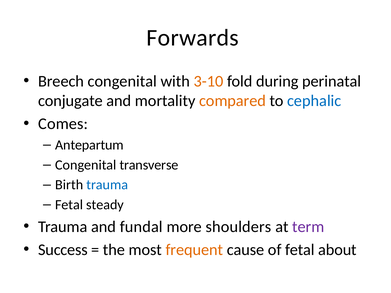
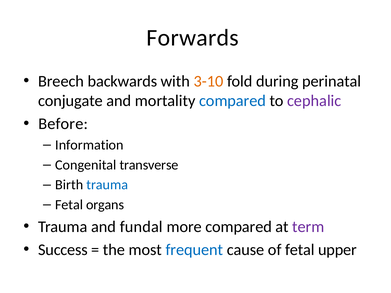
Breech congenital: congenital -> backwards
compared at (233, 101) colour: orange -> blue
cephalic colour: blue -> purple
Comes: Comes -> Before
Antepartum: Antepartum -> Information
steady: steady -> organs
more shoulders: shoulders -> compared
frequent colour: orange -> blue
about: about -> upper
